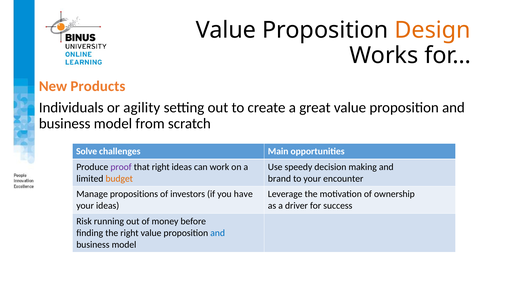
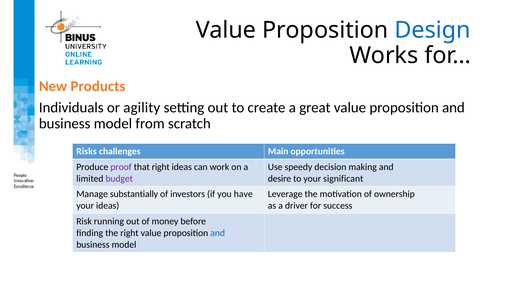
Design colour: orange -> blue
Solve: Solve -> Risks
budget colour: orange -> purple
brand: brand -> desire
encounter: encounter -> significant
propositions: propositions -> substantially
